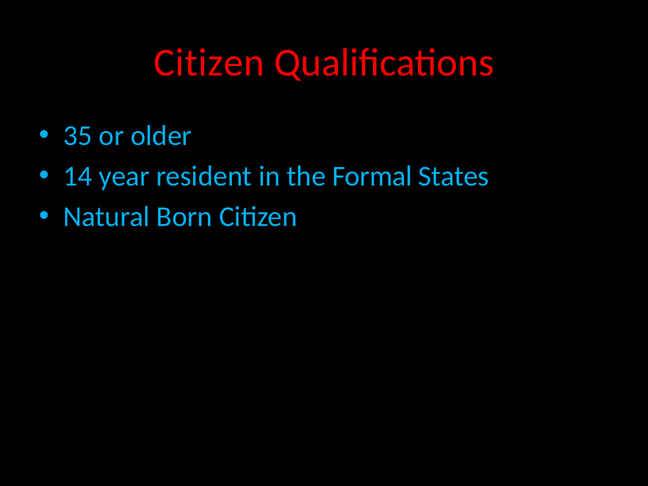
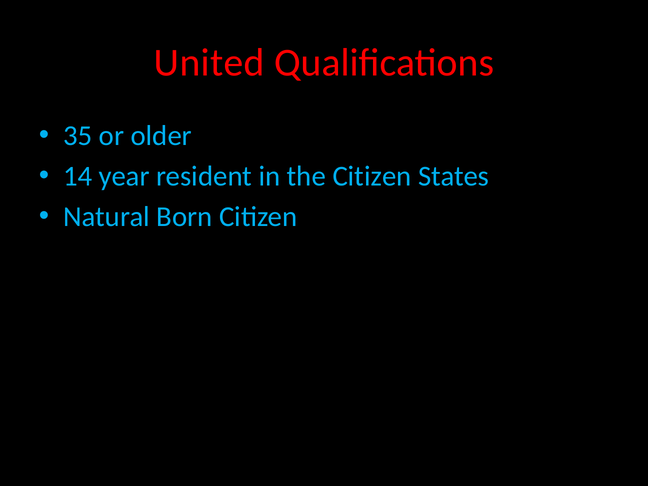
Citizen at (209, 63): Citizen -> United
the Formal: Formal -> Citizen
